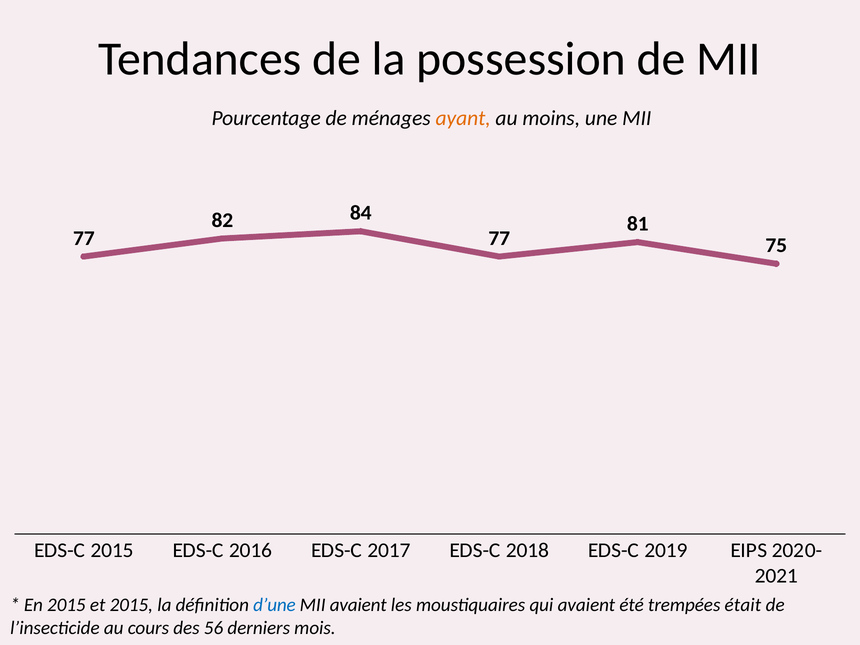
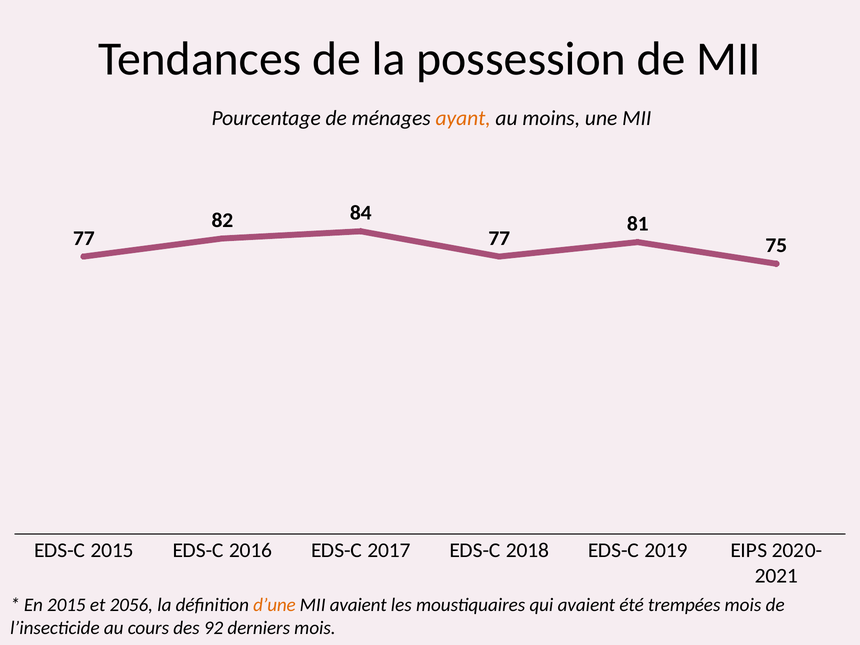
et 2015: 2015 -> 2056
d’une colour: blue -> orange
trempées était: était -> mois
56: 56 -> 92
